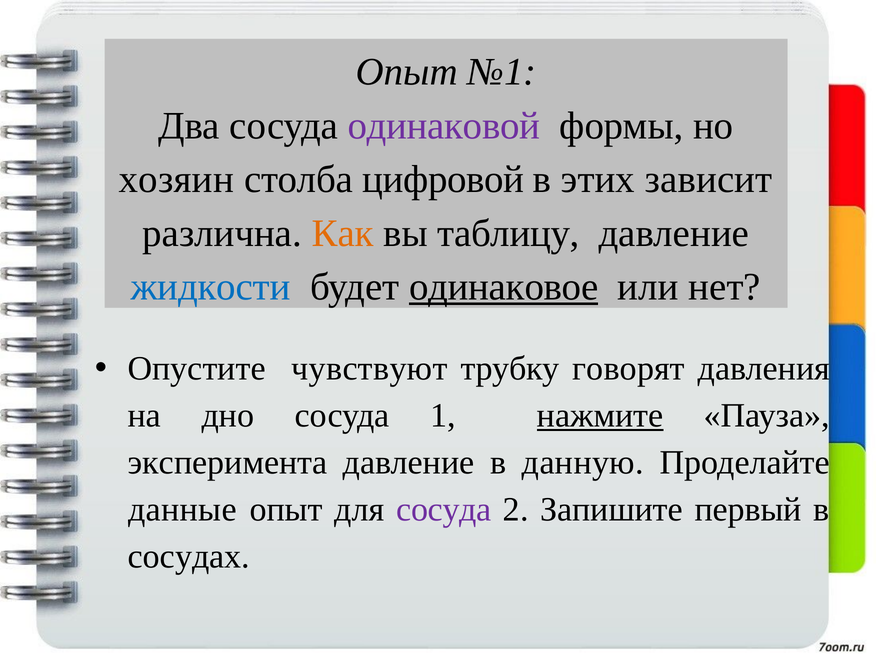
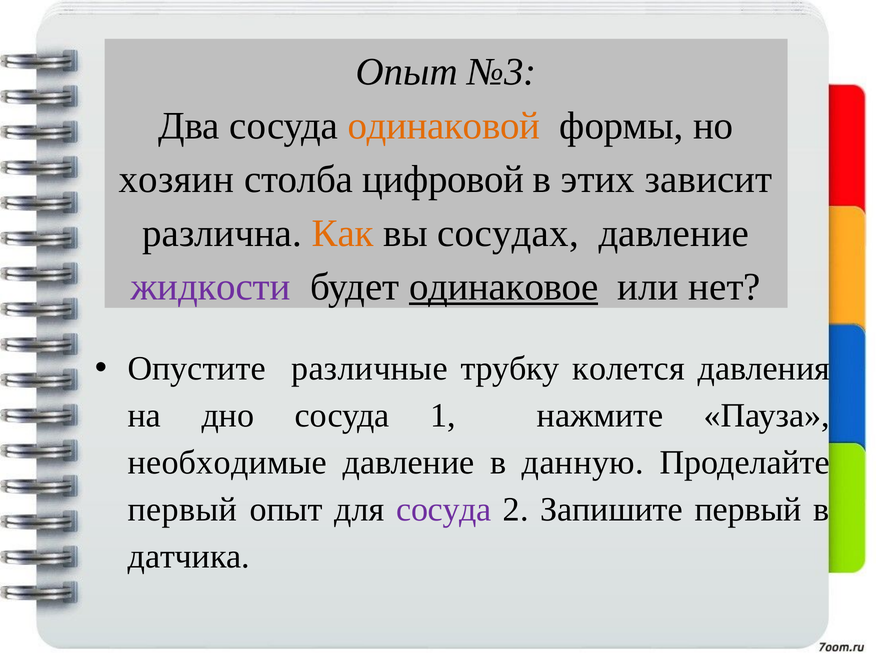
№1: №1 -> №3
одинаковой colour: purple -> orange
таблицу: таблицу -> сосудах
жидкости colour: blue -> purple
чувствуют: чувствуют -> различные
говорят: говорят -> колется
нажмите underline: present -> none
эксперимента: эксперимента -> необходимые
данные at (183, 509): данные -> первый
сосудах: сосудах -> датчика
